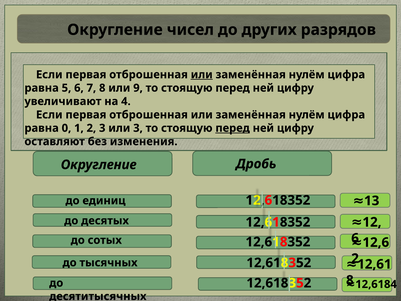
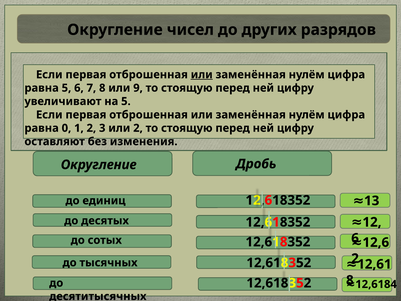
на 4: 4 -> 5
или 3: 3 -> 2
перед at (233, 128) underline: present -> none
